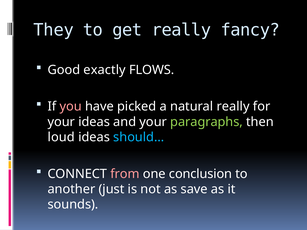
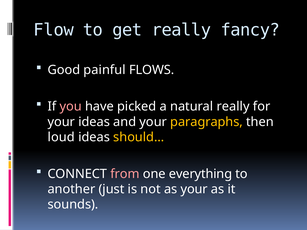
They: They -> Flow
exactly: exactly -> painful
paragraphs colour: light green -> yellow
should… colour: light blue -> yellow
conclusion: conclusion -> everything
as save: save -> your
